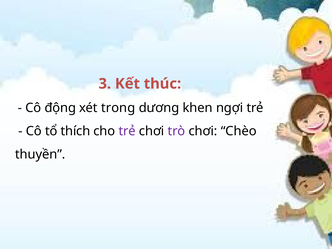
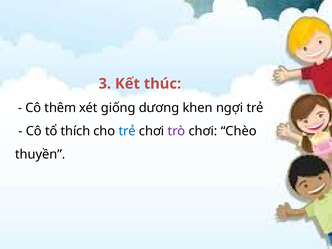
động: động -> thêm
trong: trong -> giống
trẻ at (127, 131) colour: purple -> blue
